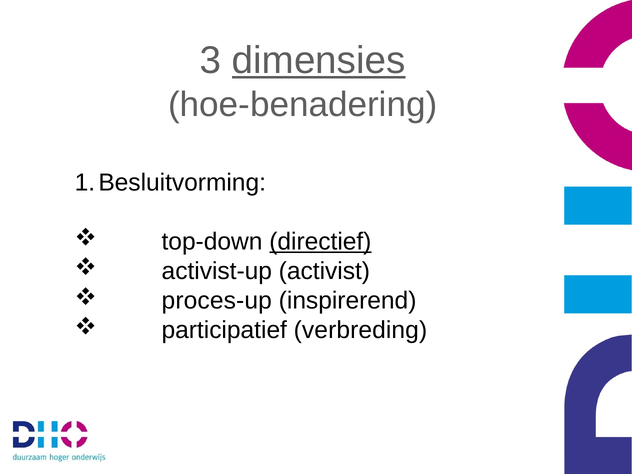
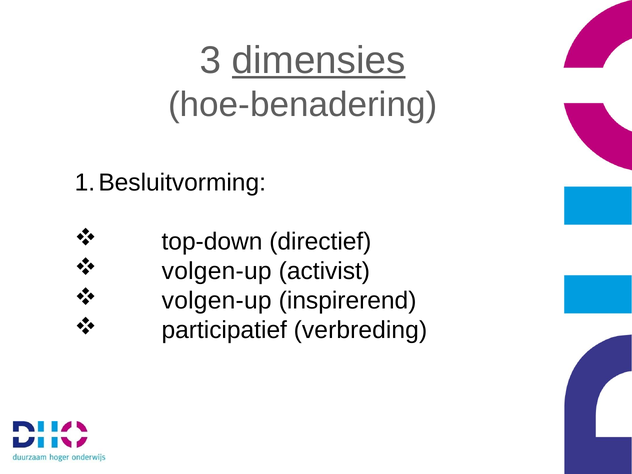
directief underline: present -> none
activist-up at (217, 271): activist-up -> volgen-up
proces-up at (217, 301): proces-up -> volgen-up
